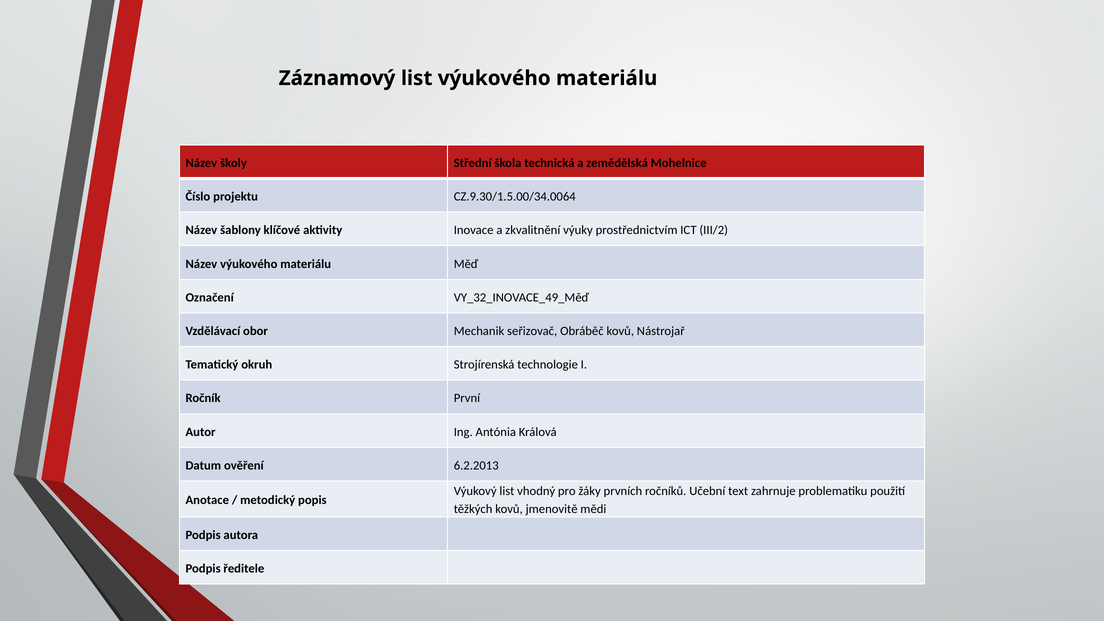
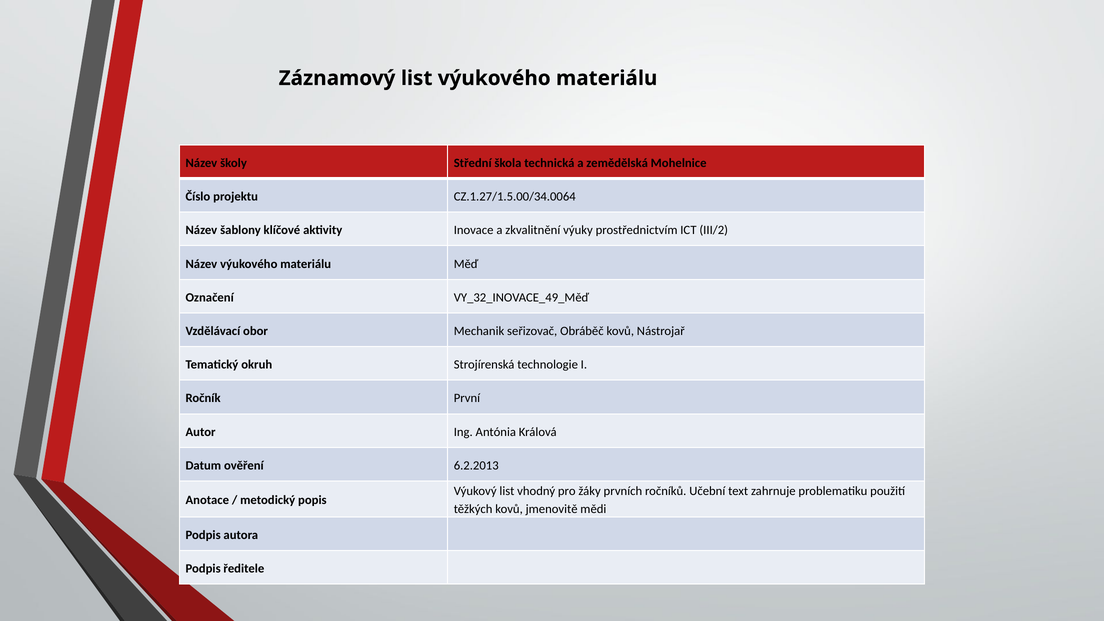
CZ.9.30/1.5.00/34.0064: CZ.9.30/1.5.00/34.0064 -> CZ.1.27/1.5.00/34.0064
